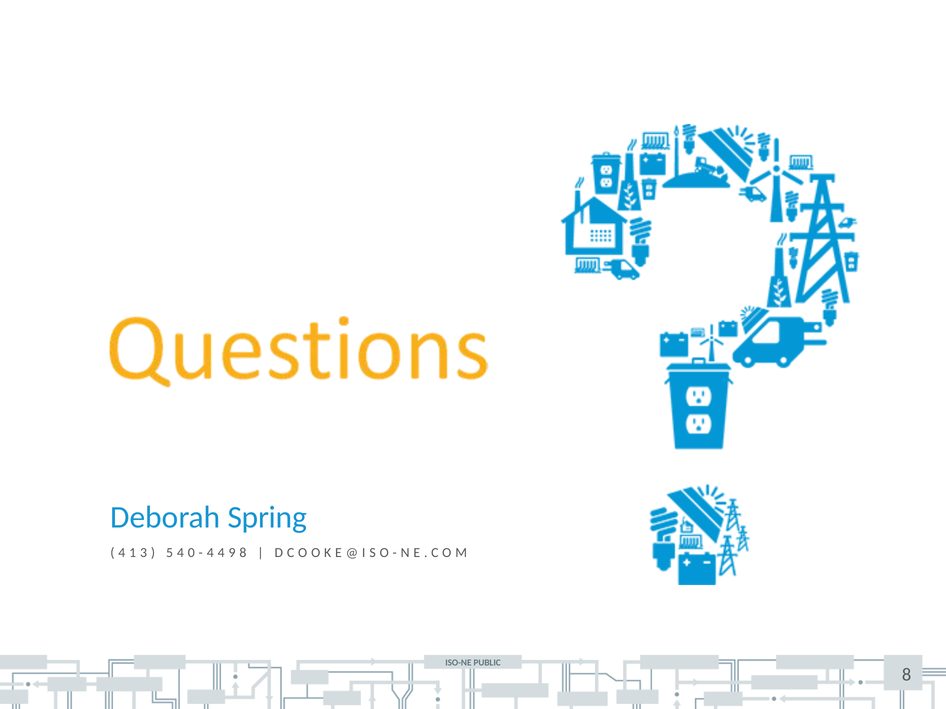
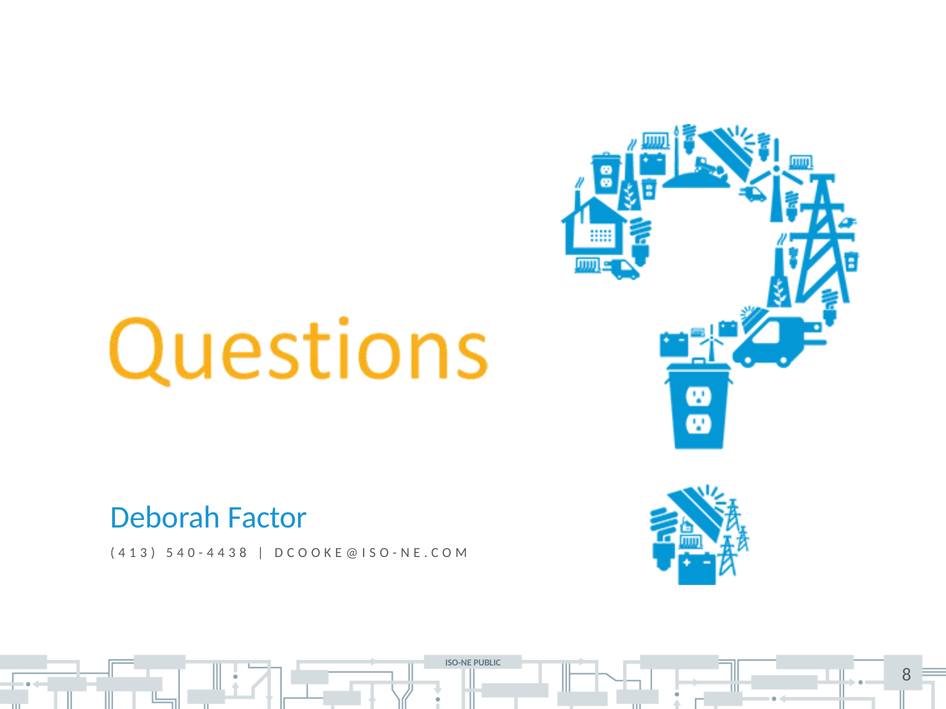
Spring: Spring -> Factor
9 at (232, 553): 9 -> 3
